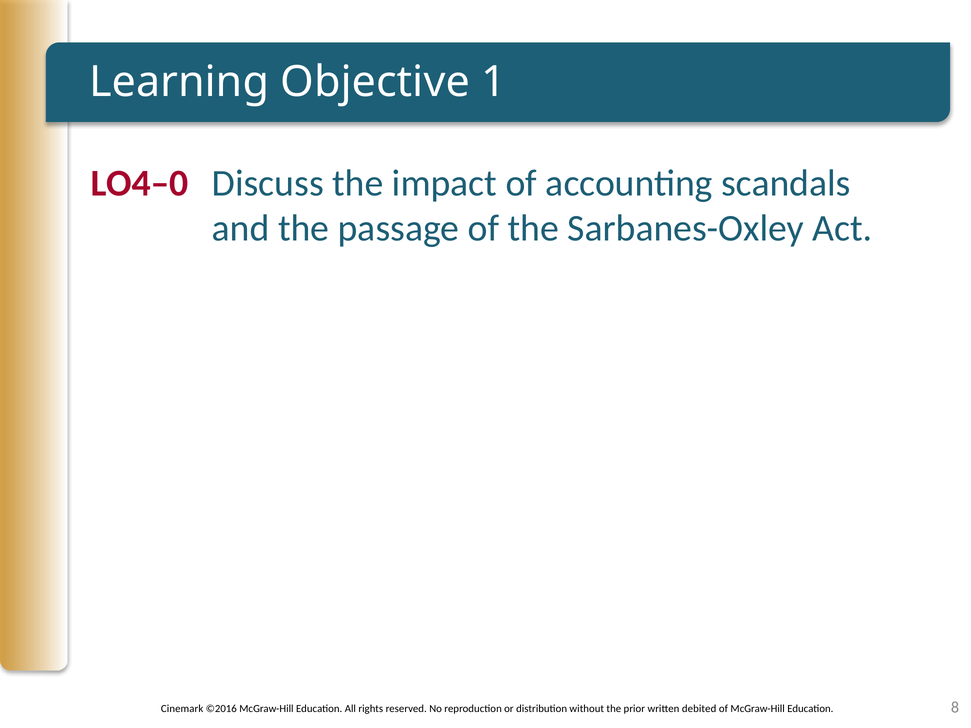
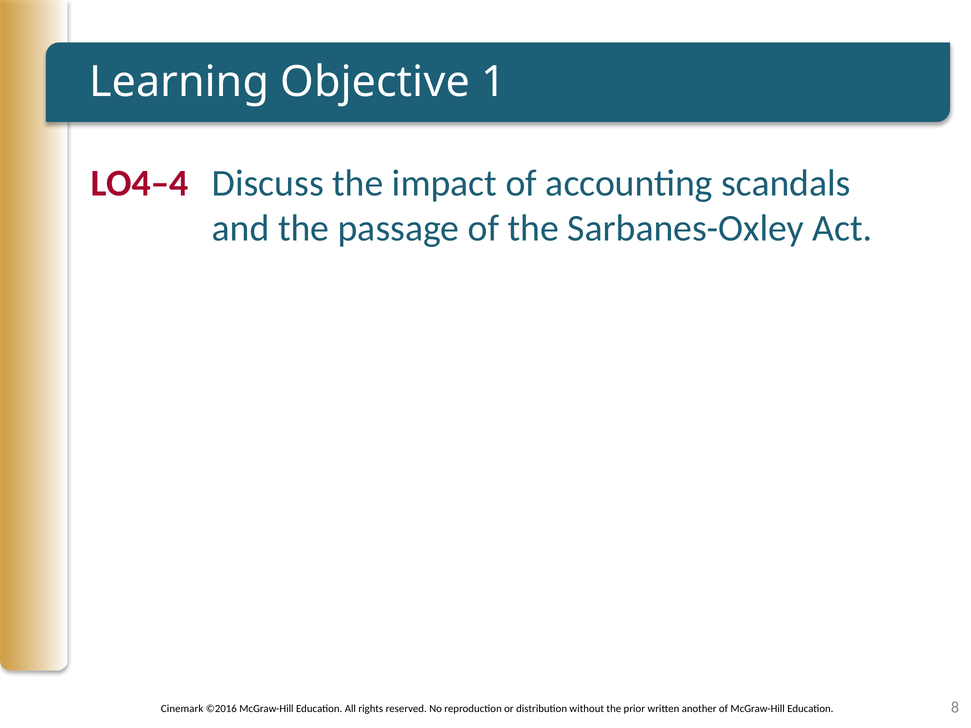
LO4–0: LO4–0 -> LO4–4
debited: debited -> another
